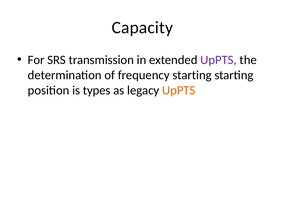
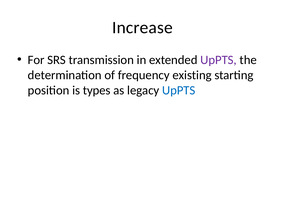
Capacity: Capacity -> Increase
frequency starting: starting -> existing
UpPTS at (179, 90) colour: orange -> blue
